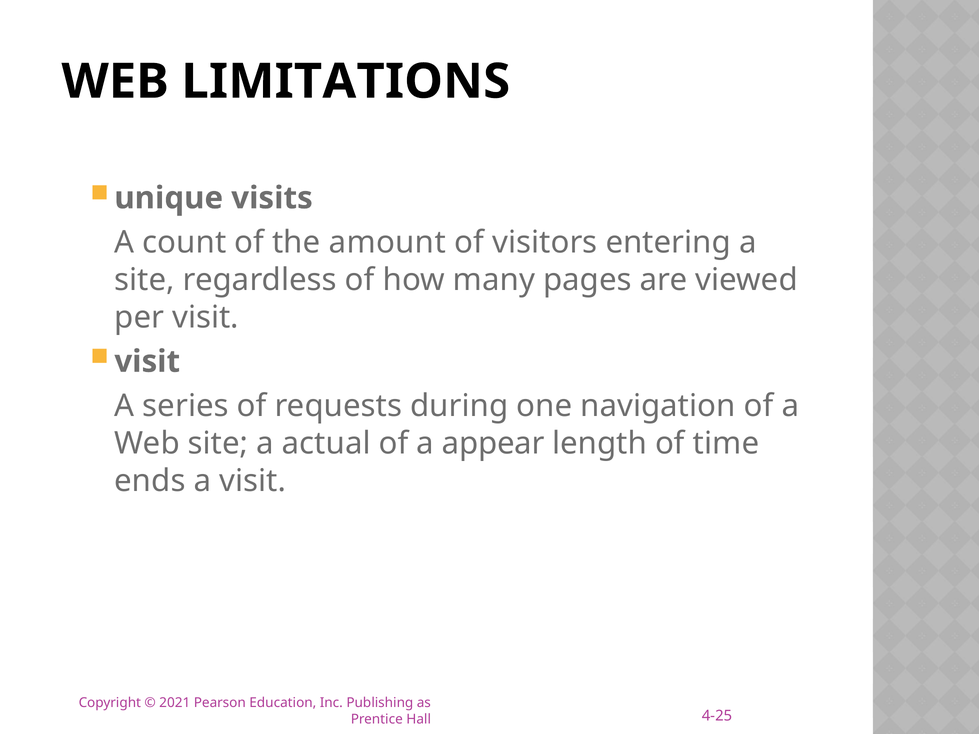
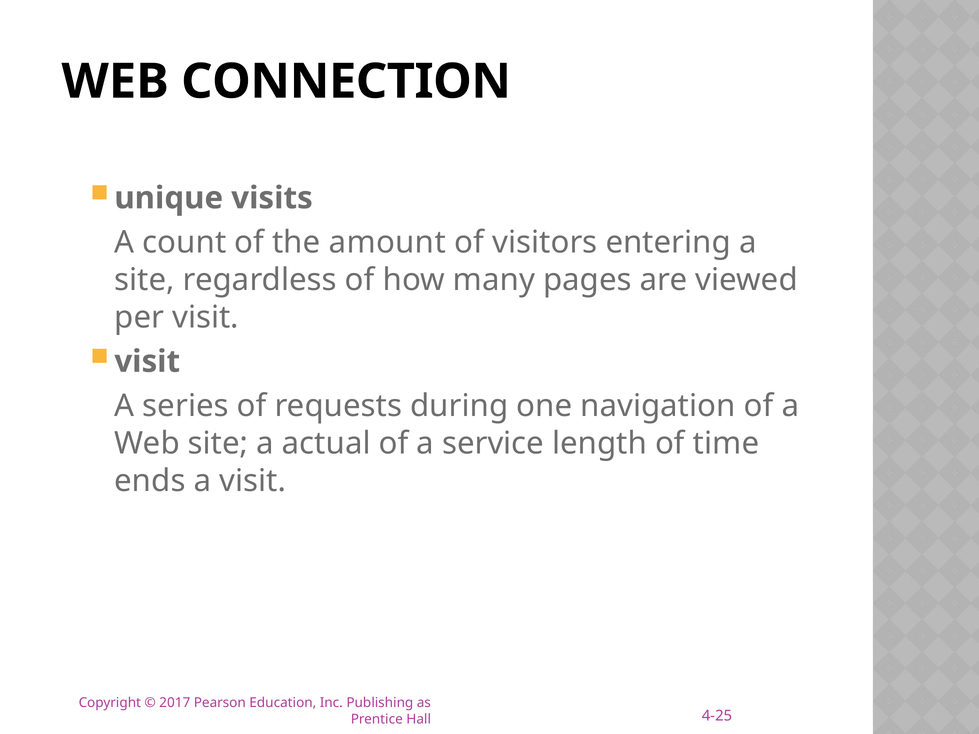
LIMITATIONS: LIMITATIONS -> CONNECTION
appear: appear -> service
2021: 2021 -> 2017
